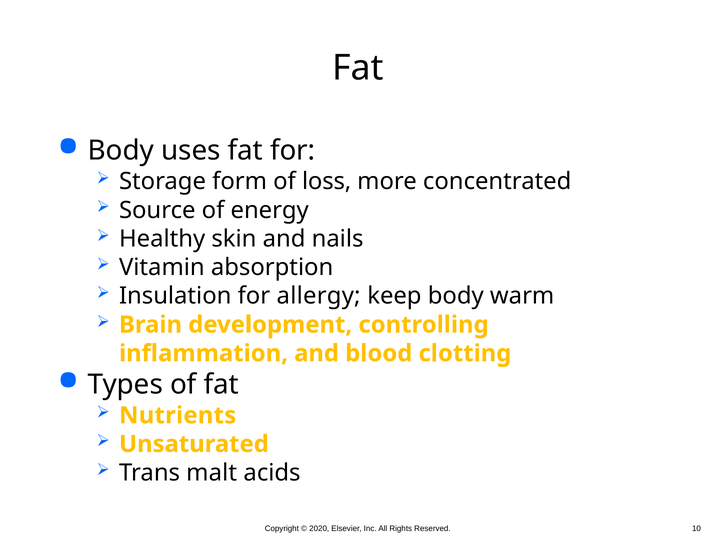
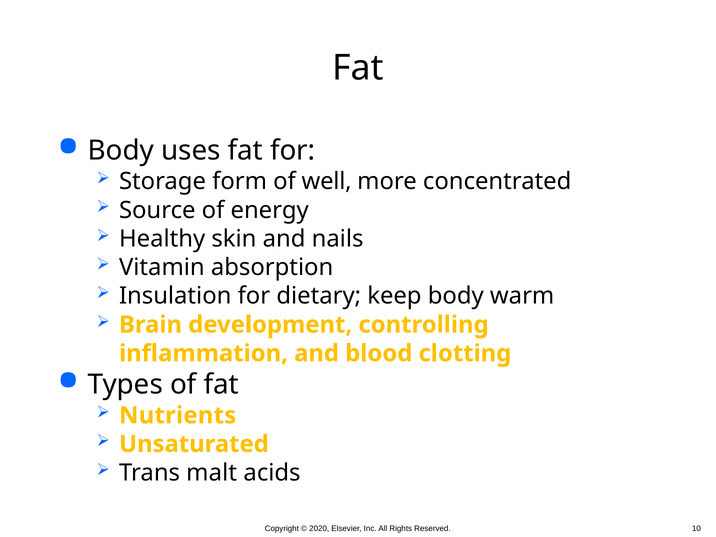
loss: loss -> well
allergy: allergy -> dietary
